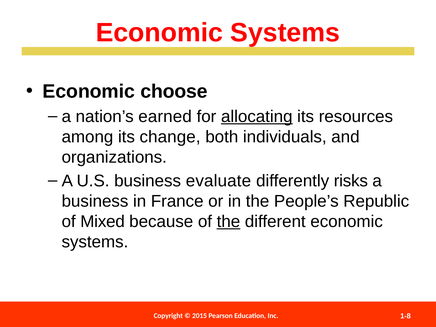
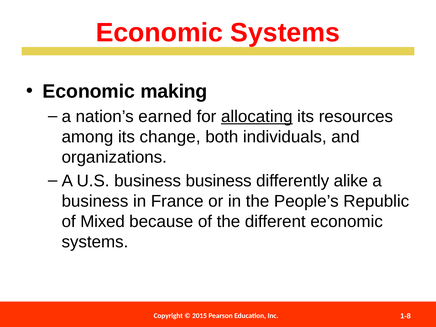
choose: choose -> making
business evaluate: evaluate -> business
risks: risks -> alike
the at (228, 222) underline: present -> none
